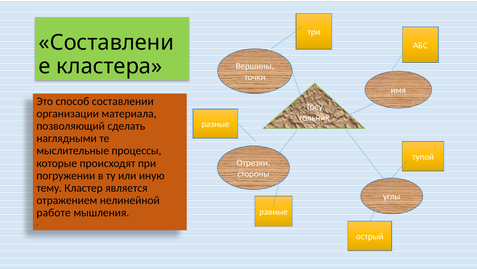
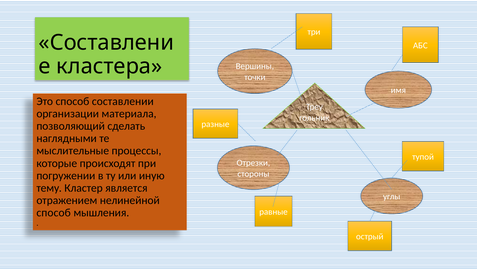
работе at (54, 212): работе -> способ
